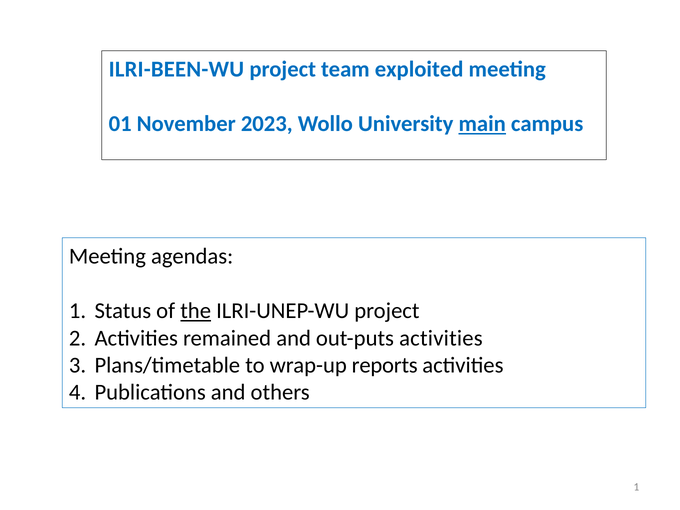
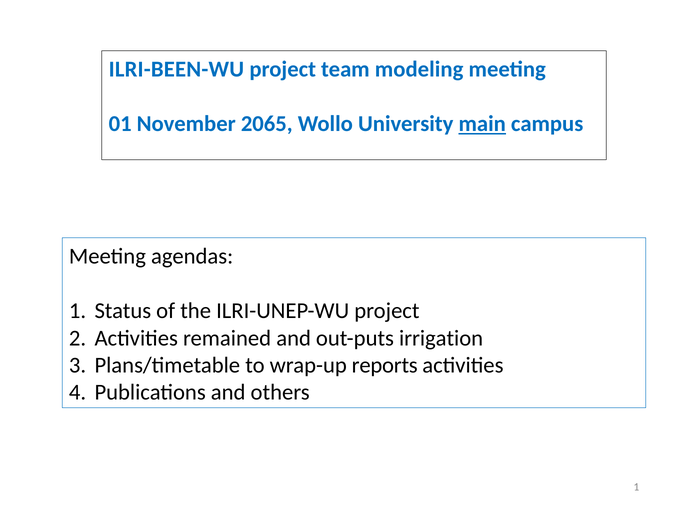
exploited: exploited -> modeling
2023: 2023 -> 2065
the underline: present -> none
out-puts activities: activities -> irrigation
